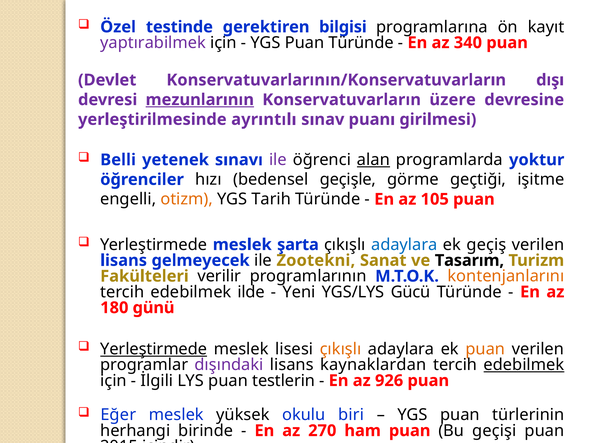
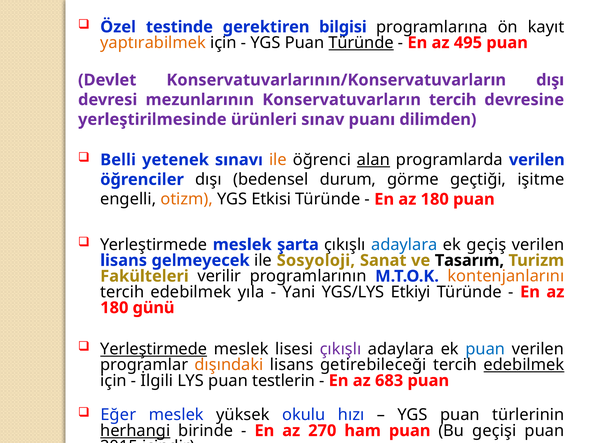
yaptırabilmek colour: purple -> orange
Türünde at (361, 43) underline: none -> present
340: 340 -> 495
mezunlarının underline: present -> none
Konservatuvarların üzere: üzere -> tercih
ayrıntılı: ayrıntılı -> ürünleri
girilmesi: girilmesi -> dilimden
ile at (278, 160) colour: purple -> orange
programlarda yoktur: yoktur -> verilen
öğrenciler hızı: hızı -> dışı
geçişle: geçişle -> durum
Tarih: Tarih -> Etkisi
105 at (435, 199): 105 -> 180
Zootekni: Zootekni -> Sosyoloji
ilde: ilde -> yıla
Yeni: Yeni -> Yani
Gücü: Gücü -> Etkiyi
çıkışlı at (341, 349) colour: orange -> purple
puan at (485, 349) colour: orange -> blue
dışındaki colour: purple -> orange
kaynaklardan: kaynaklardan -> getirebileceği
926: 926 -> 683
biri: biri -> hızı
herhangi underline: none -> present
